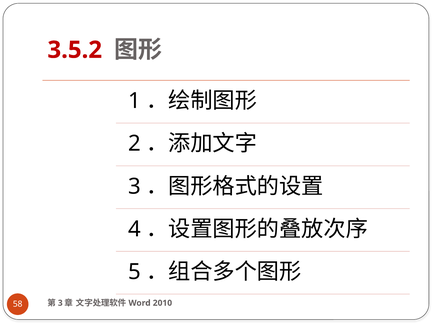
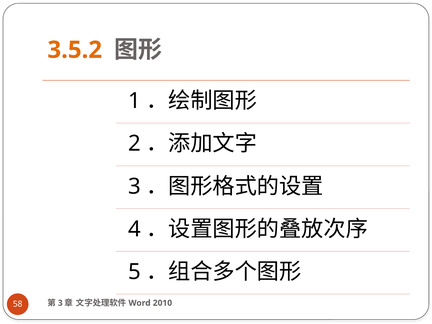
3.5.2 colour: red -> orange
